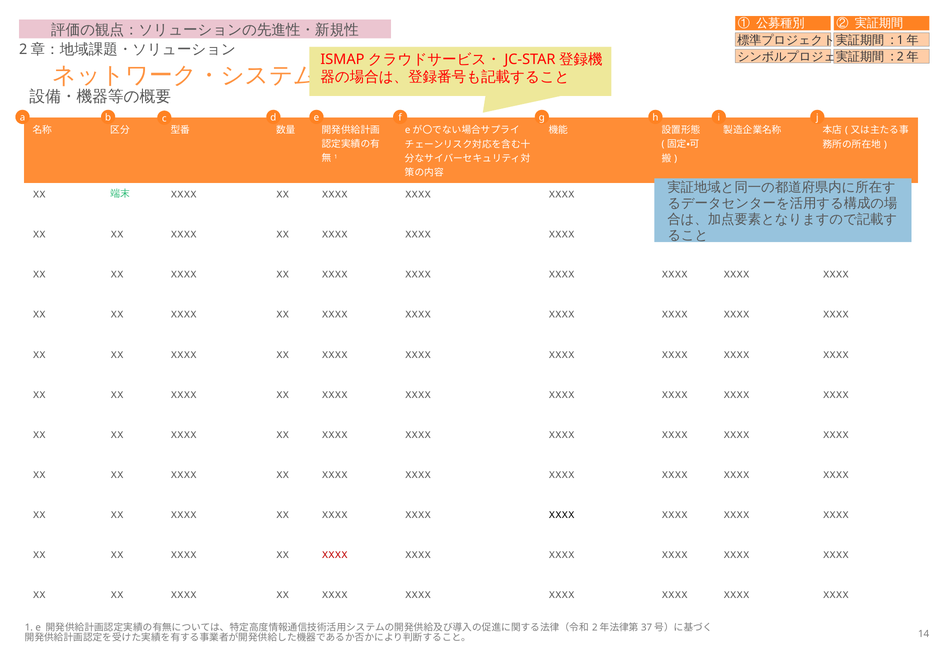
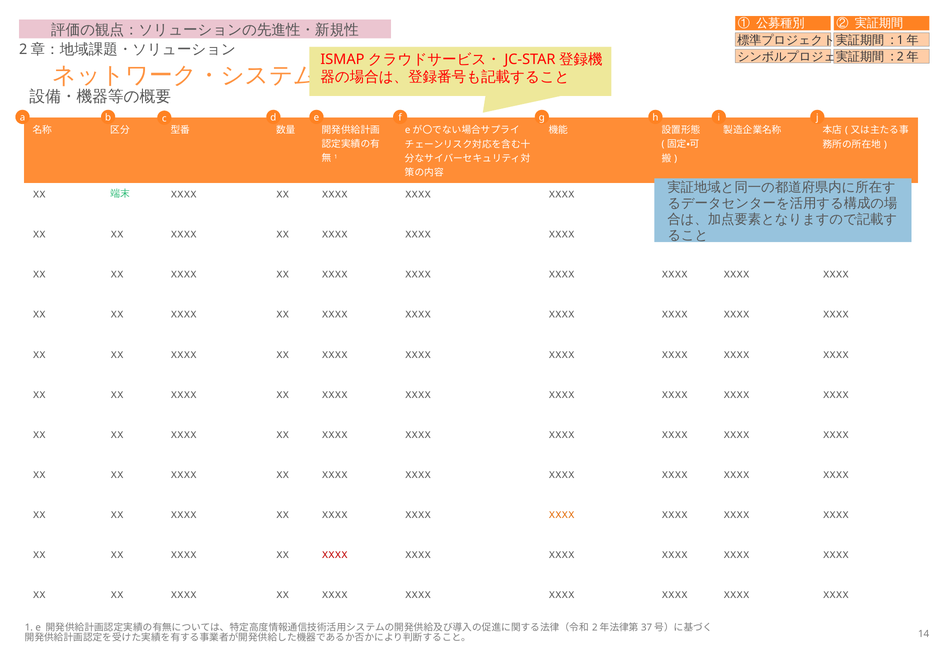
XXXX at (561, 515) colour: black -> orange
